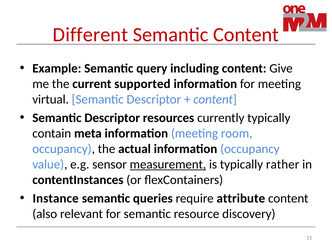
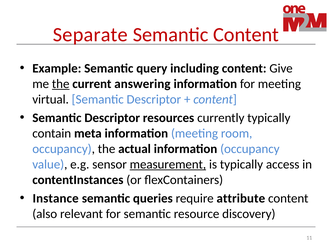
Different: Different -> Separate
the at (61, 84) underline: none -> present
supported: supported -> answering
rather: rather -> access
